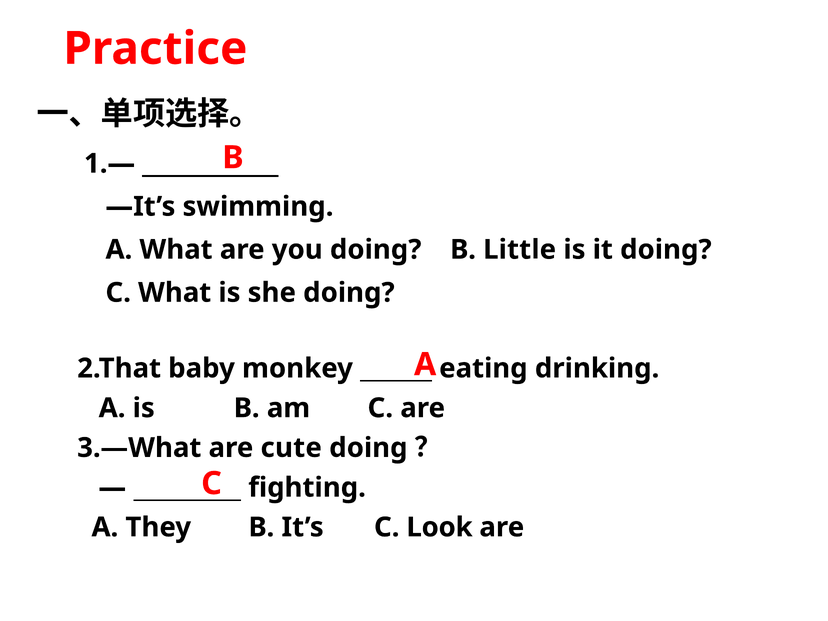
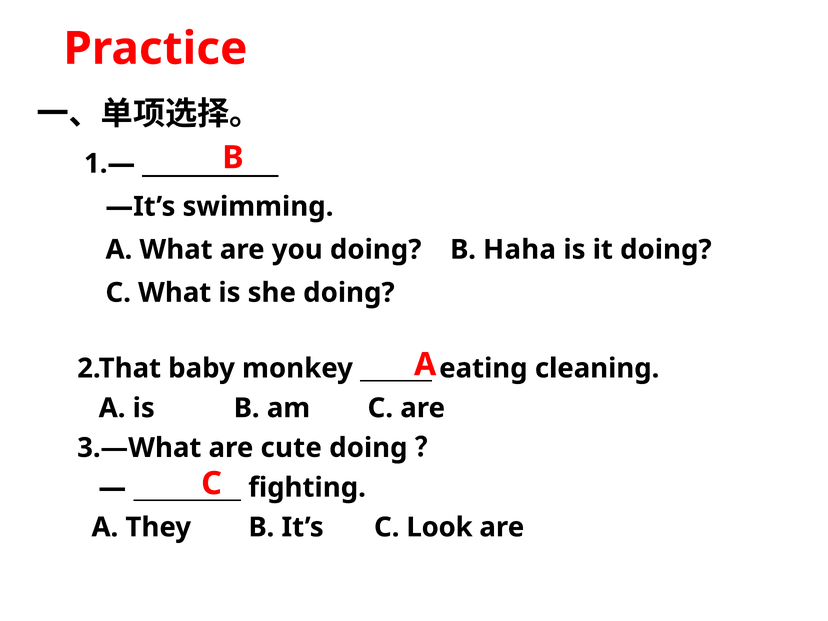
Little: Little -> Haha
drinking: drinking -> cleaning
